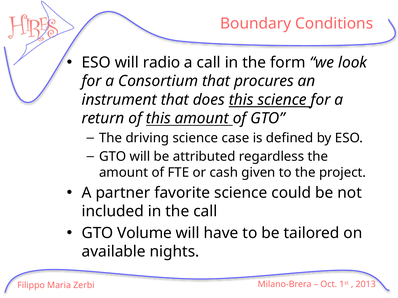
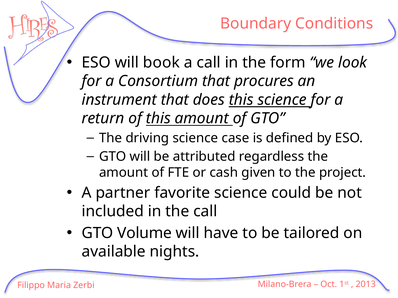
radio: radio -> book
